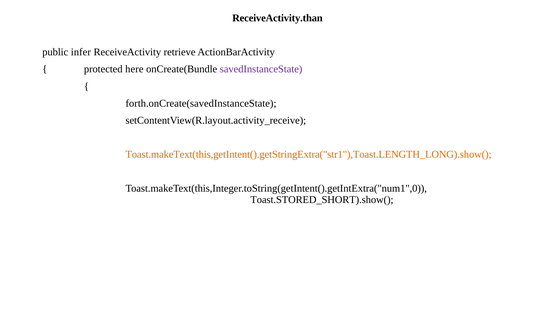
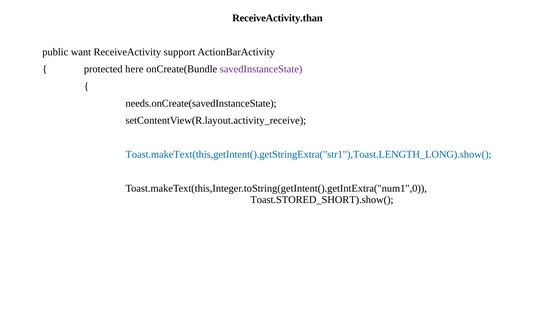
infer: infer -> want
retrieve: retrieve -> support
forth.onCreate(savedInstanceState: forth.onCreate(savedInstanceState -> needs.onCreate(savedInstanceState
Toast.makeText(this,getIntent().getStringExtra("str1"),Toast.LENGTH_LONG).show( colour: orange -> blue
